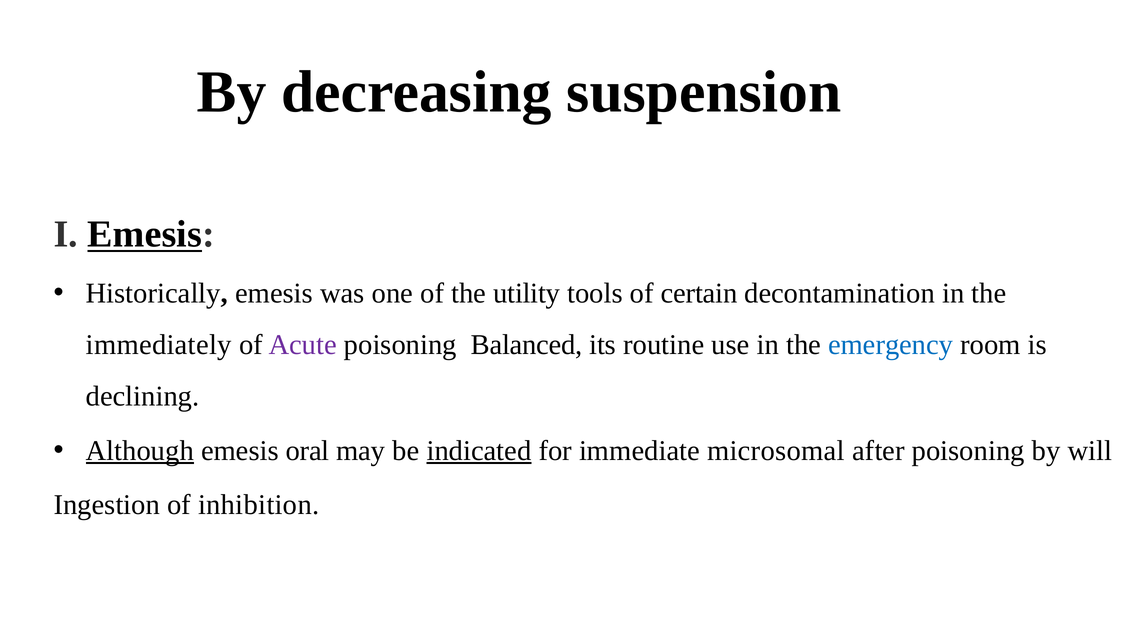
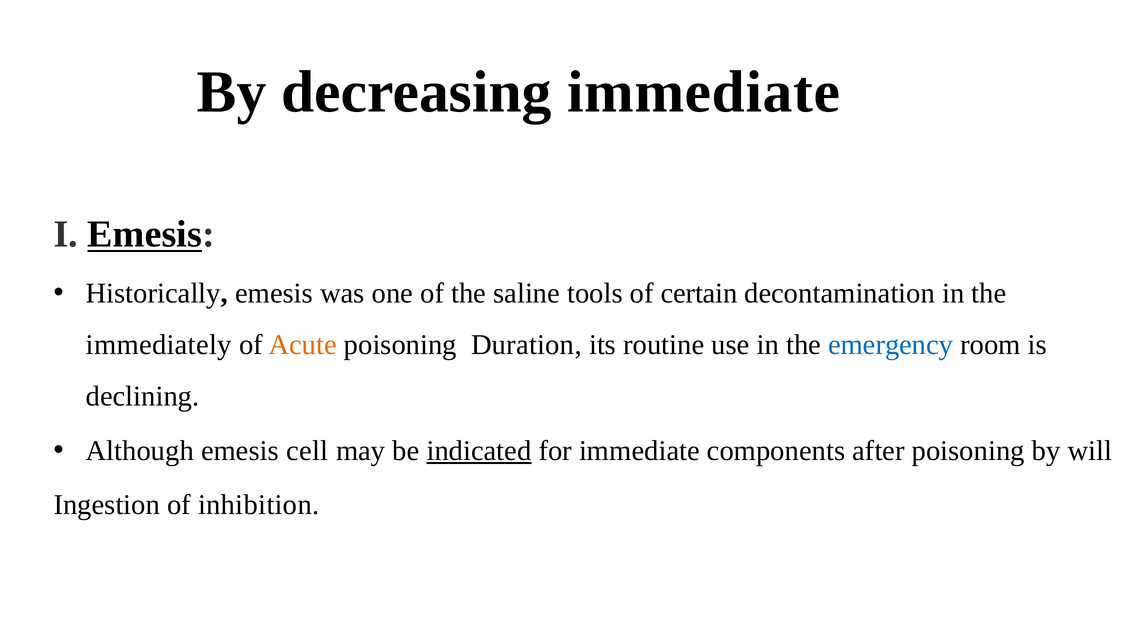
decreasing suspension: suspension -> immediate
utility: utility -> saline
Acute colour: purple -> orange
Balanced: Balanced -> Duration
Although underline: present -> none
oral: oral -> cell
microsomal: microsomal -> components
